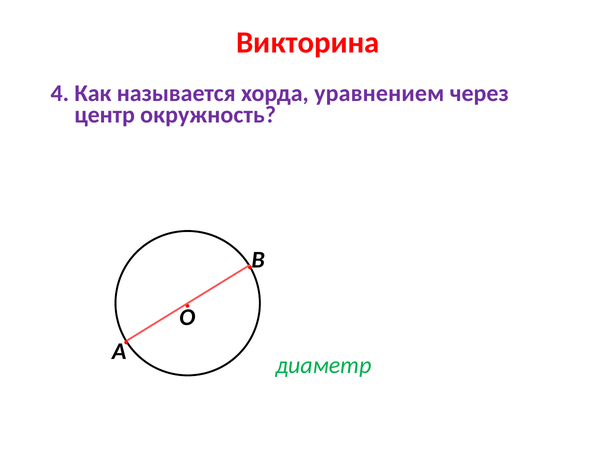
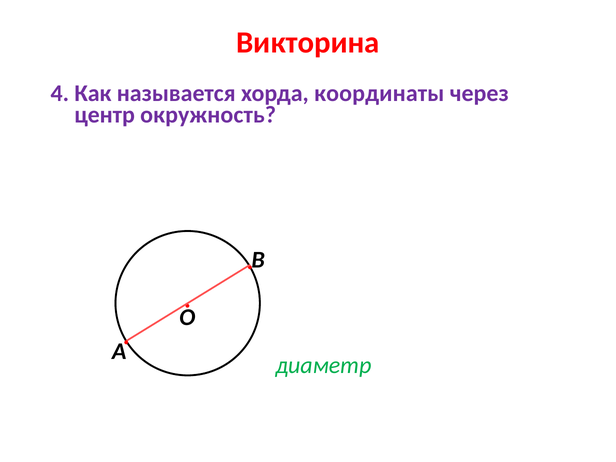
уравнением: уравнением -> координаты
